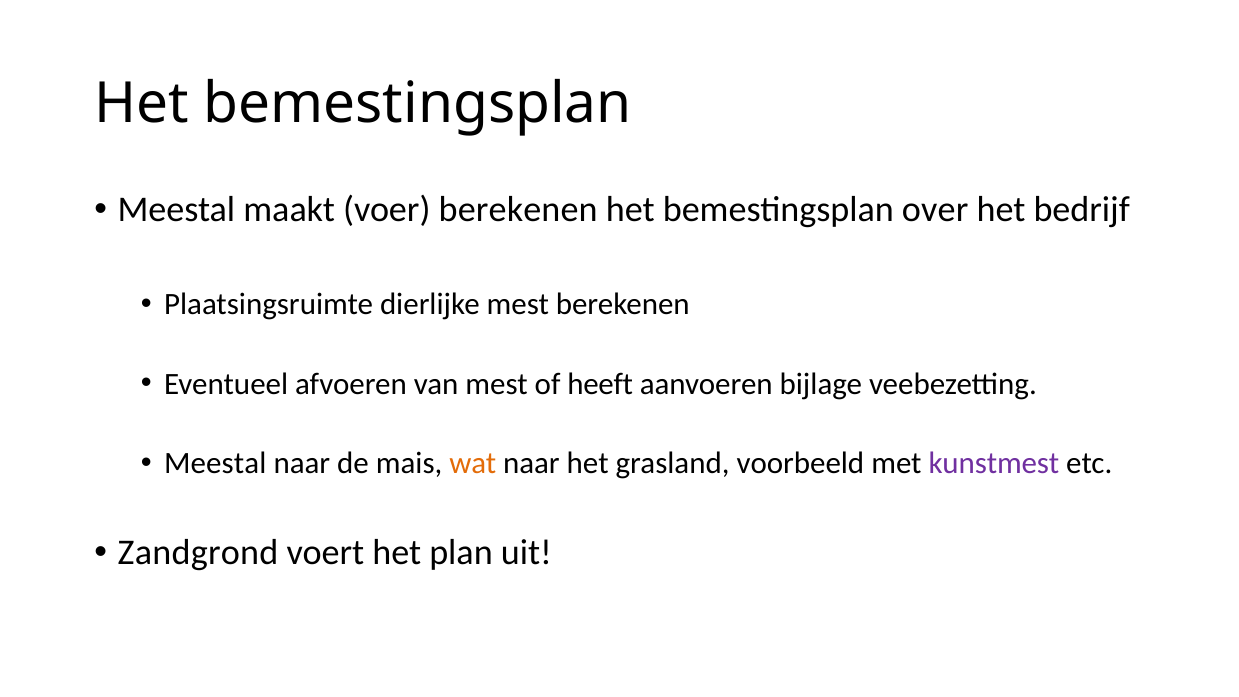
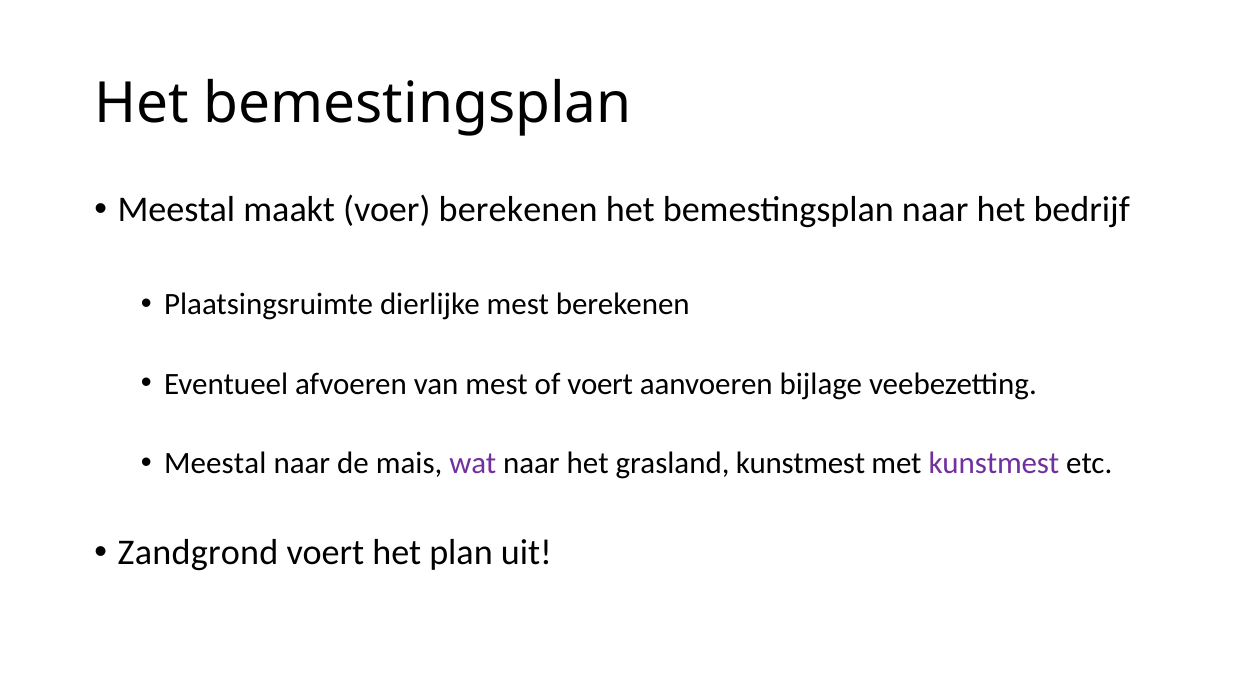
bemestingsplan over: over -> naar
of heeft: heeft -> voert
wat colour: orange -> purple
grasland voorbeeld: voorbeeld -> kunstmest
